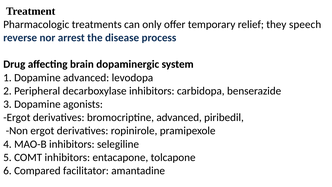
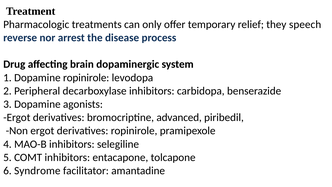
Dopamine advanced: advanced -> ropinirole
Compared: Compared -> Syndrome
